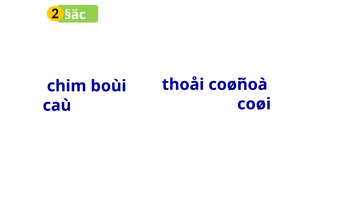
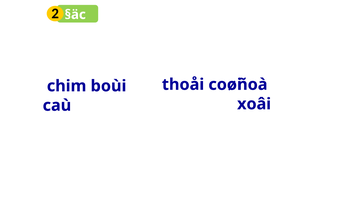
coøi at (254, 104): coøi -> xoâi
